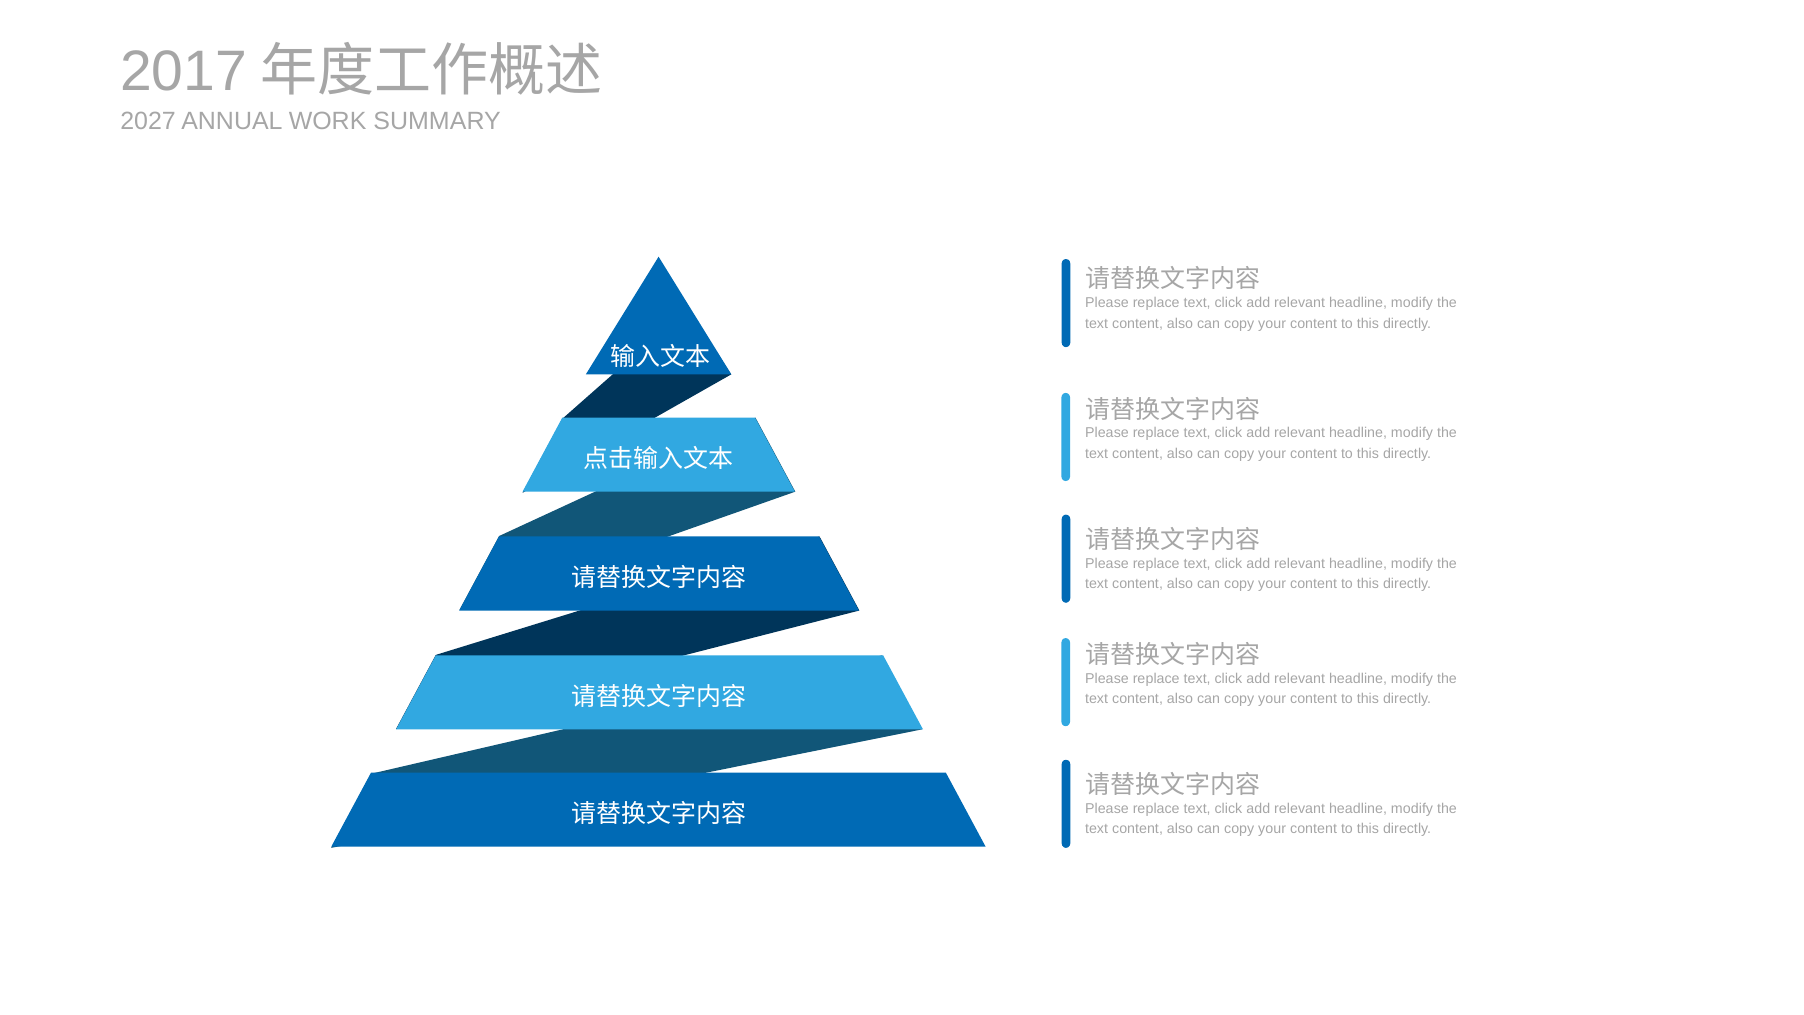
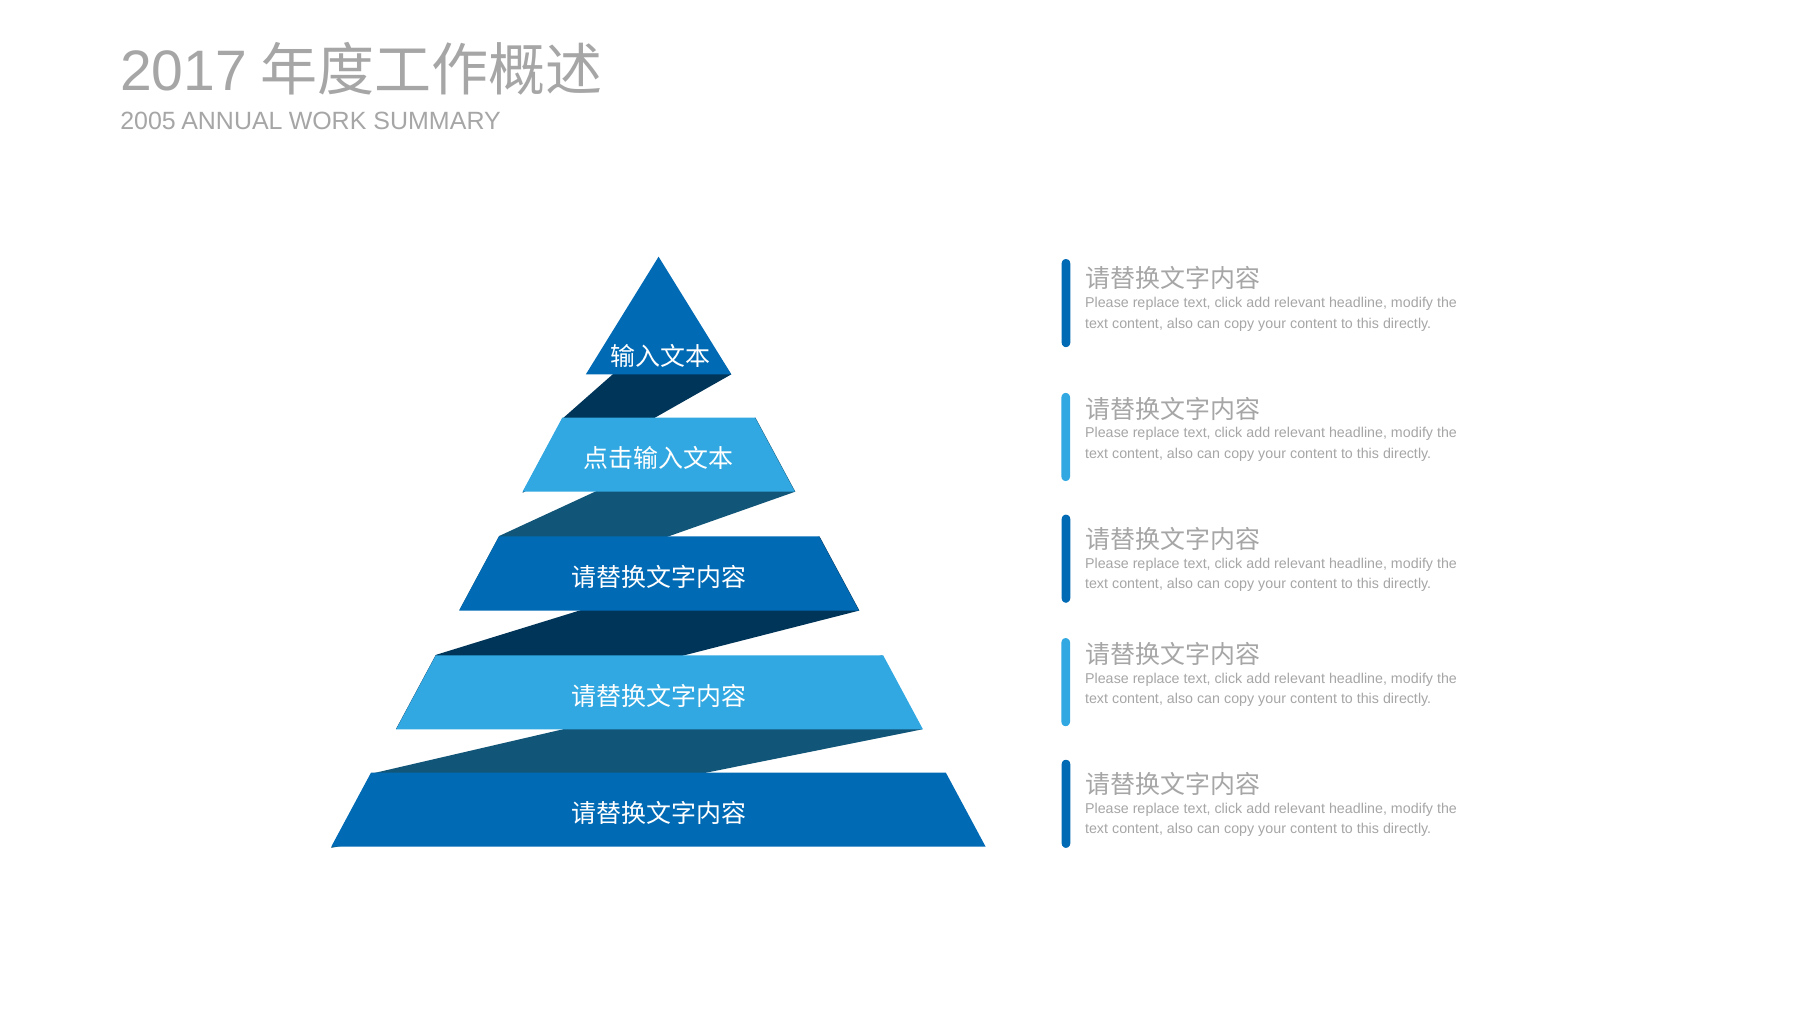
2027: 2027 -> 2005
